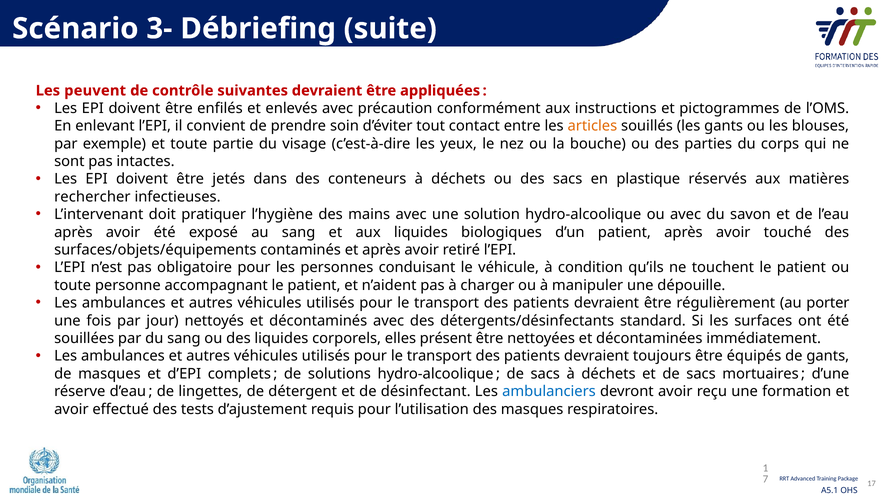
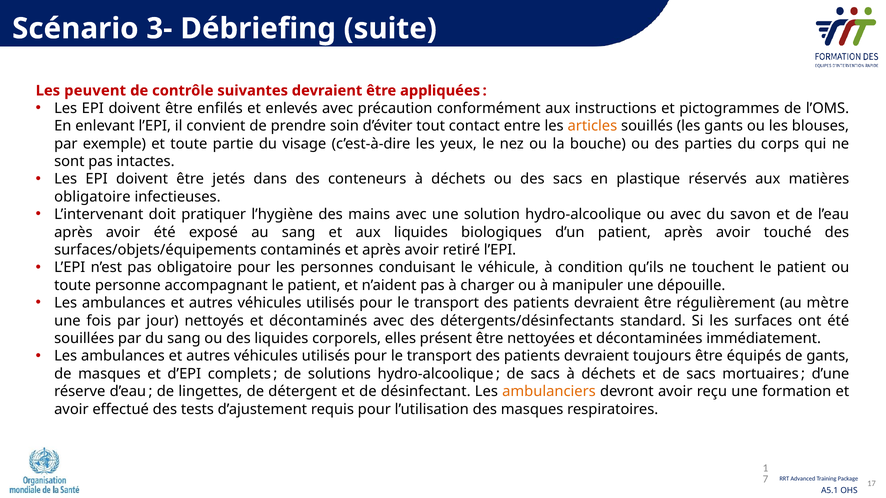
rechercher at (92, 197): rechercher -> obligatoire
porter: porter -> mètre
ambulanciers colour: blue -> orange
